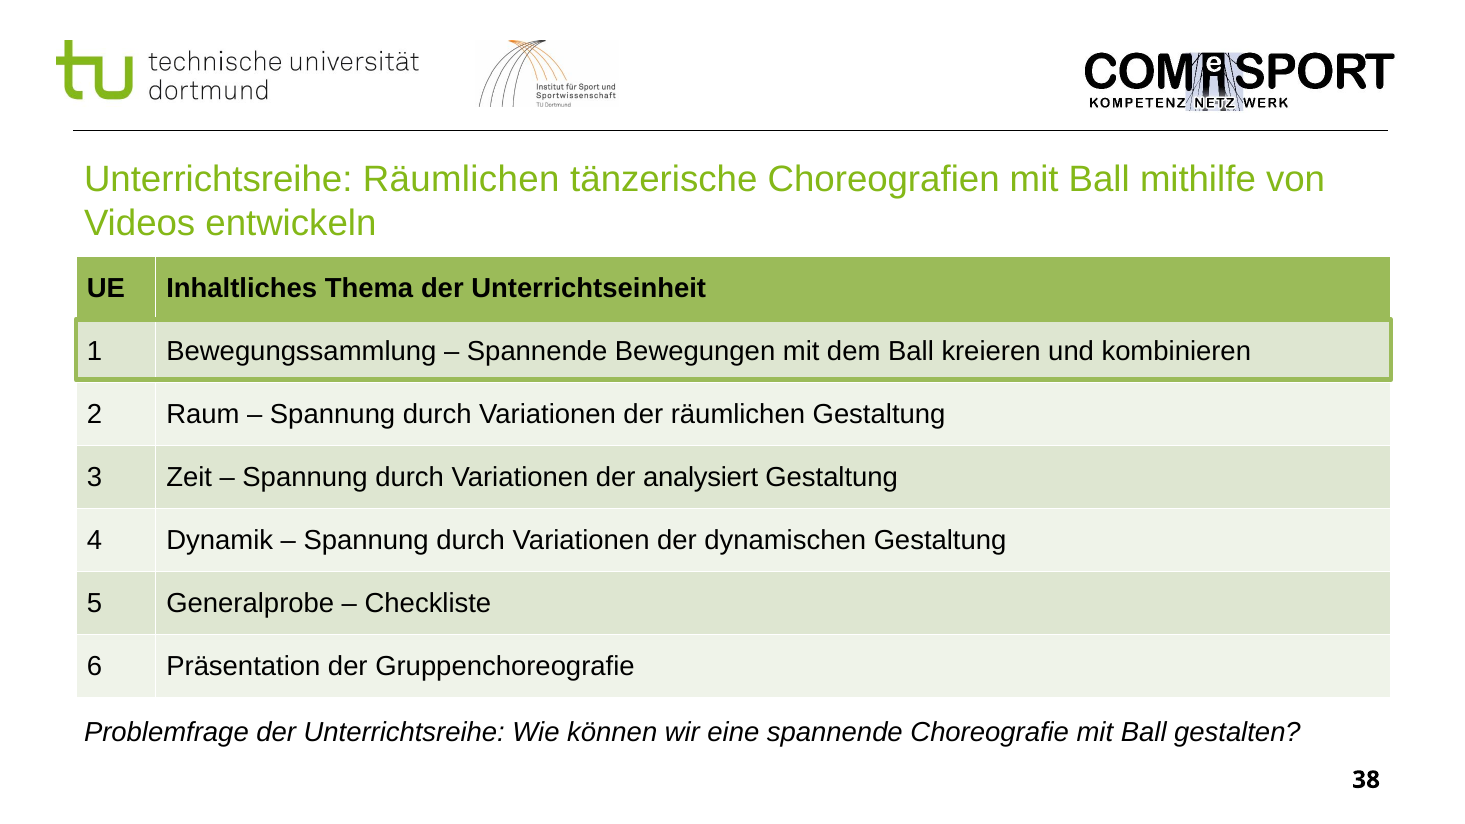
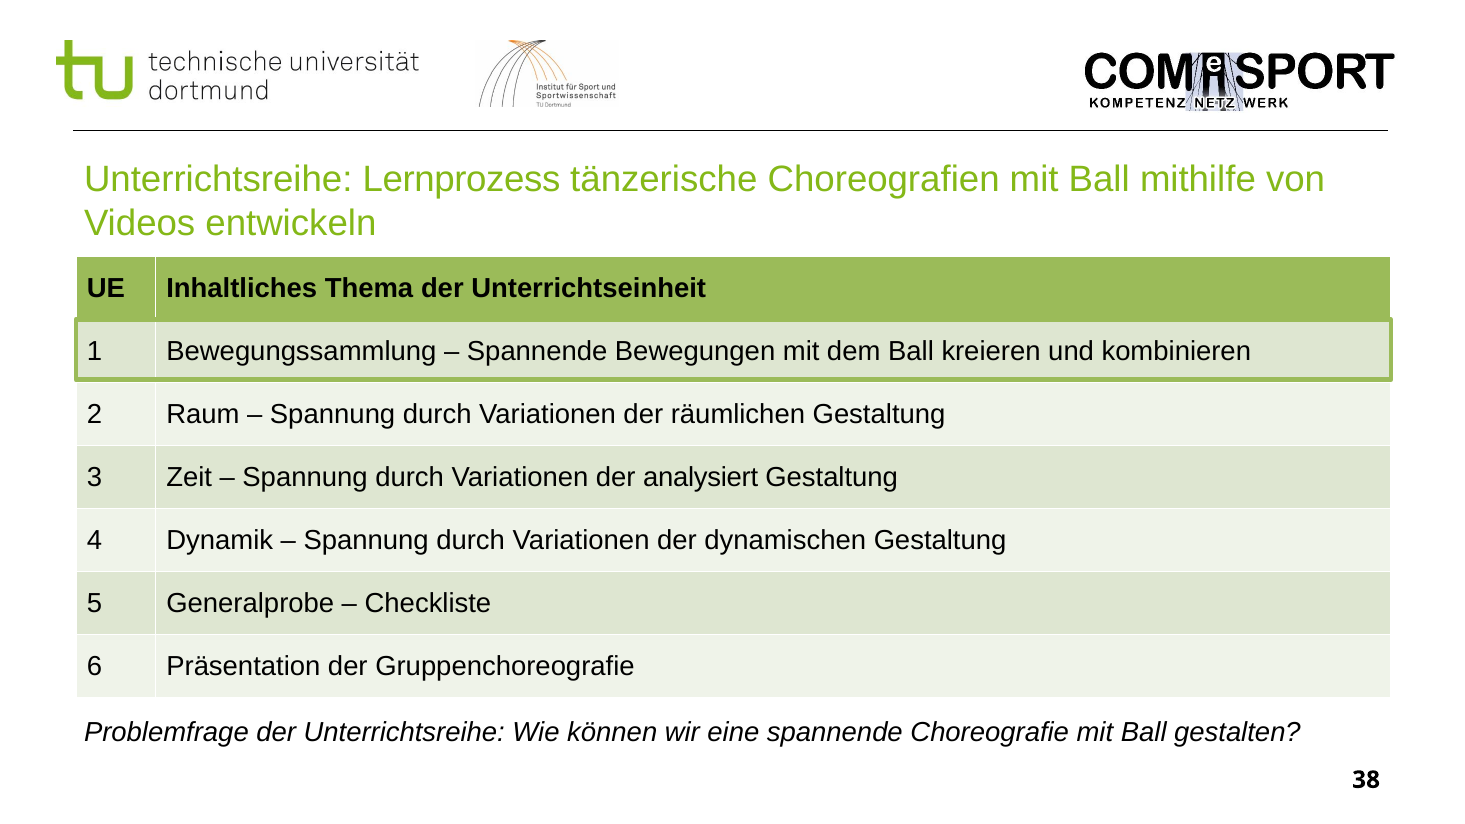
Unterrichtsreihe Räumlichen: Räumlichen -> Lernprozess
